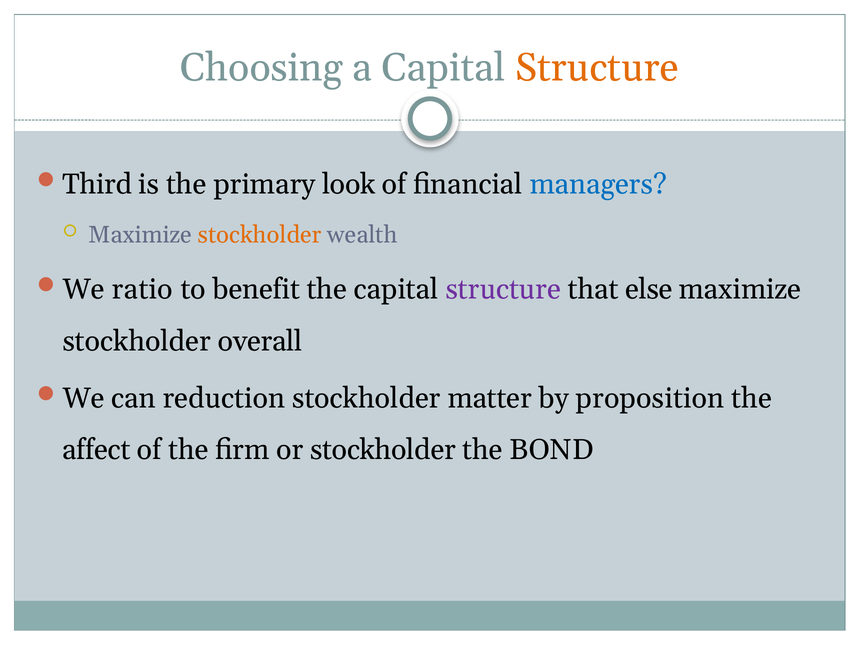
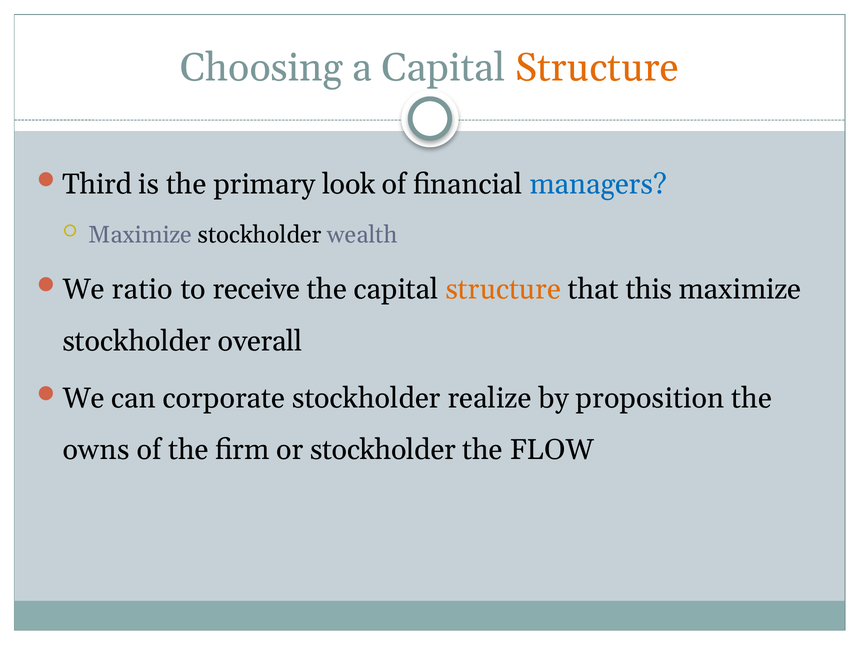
stockholder at (260, 235) colour: orange -> black
benefit: benefit -> receive
structure at (503, 289) colour: purple -> orange
else: else -> this
reduction: reduction -> corporate
matter: matter -> realize
affect: affect -> owns
BOND: BOND -> FLOW
